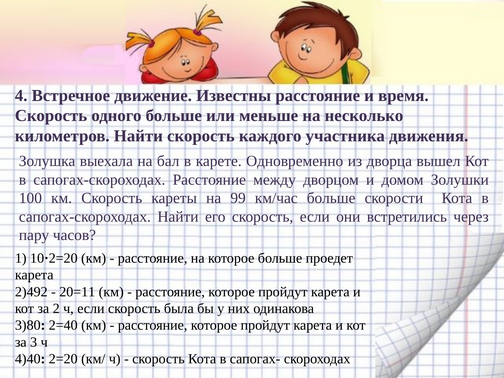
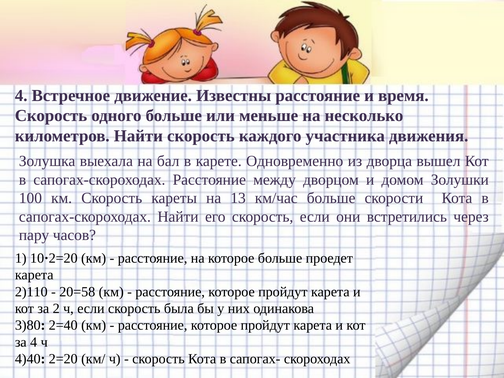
99: 99 -> 13
2)492: 2)492 -> 2)110
20=11: 20=11 -> 20=58
за 3: 3 -> 4
